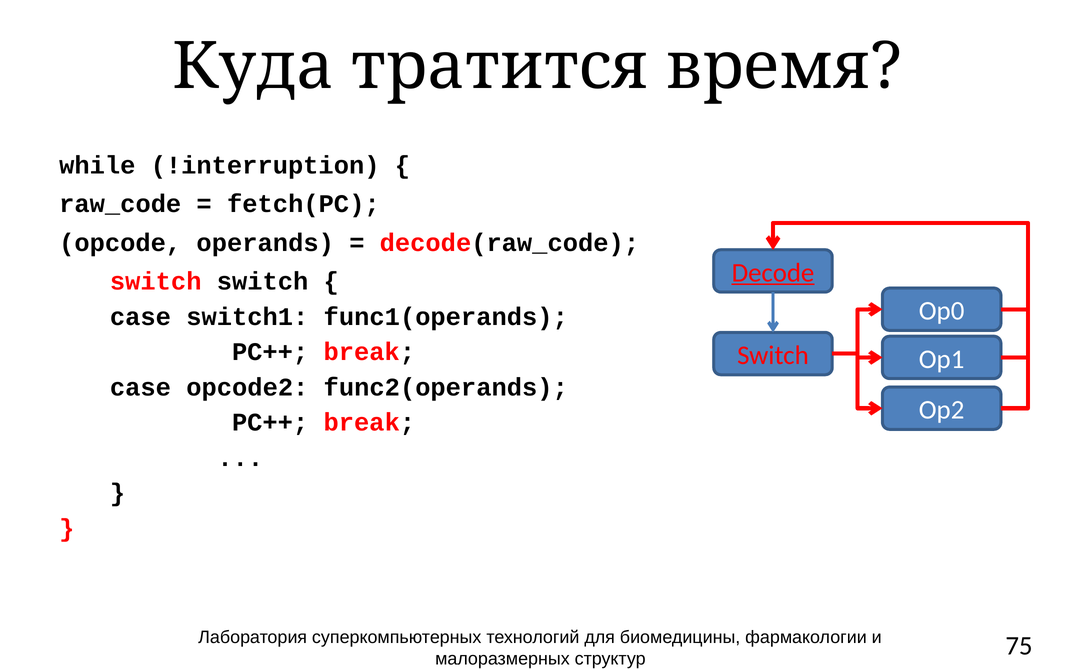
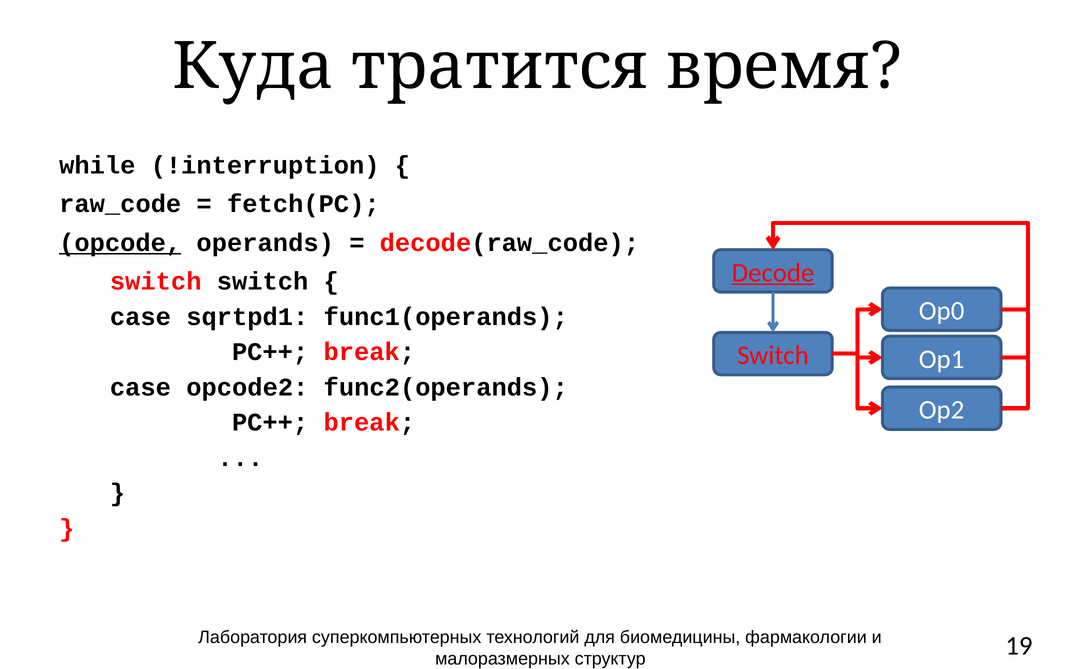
opcode underline: none -> present
switch1: switch1 -> sqrtpd1
75: 75 -> 19
